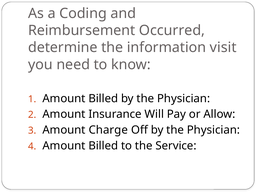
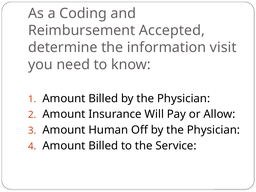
Occurred: Occurred -> Accepted
Charge: Charge -> Human
